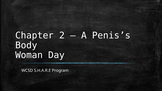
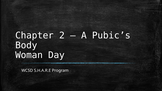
Penis’s: Penis’s -> Pubic’s
